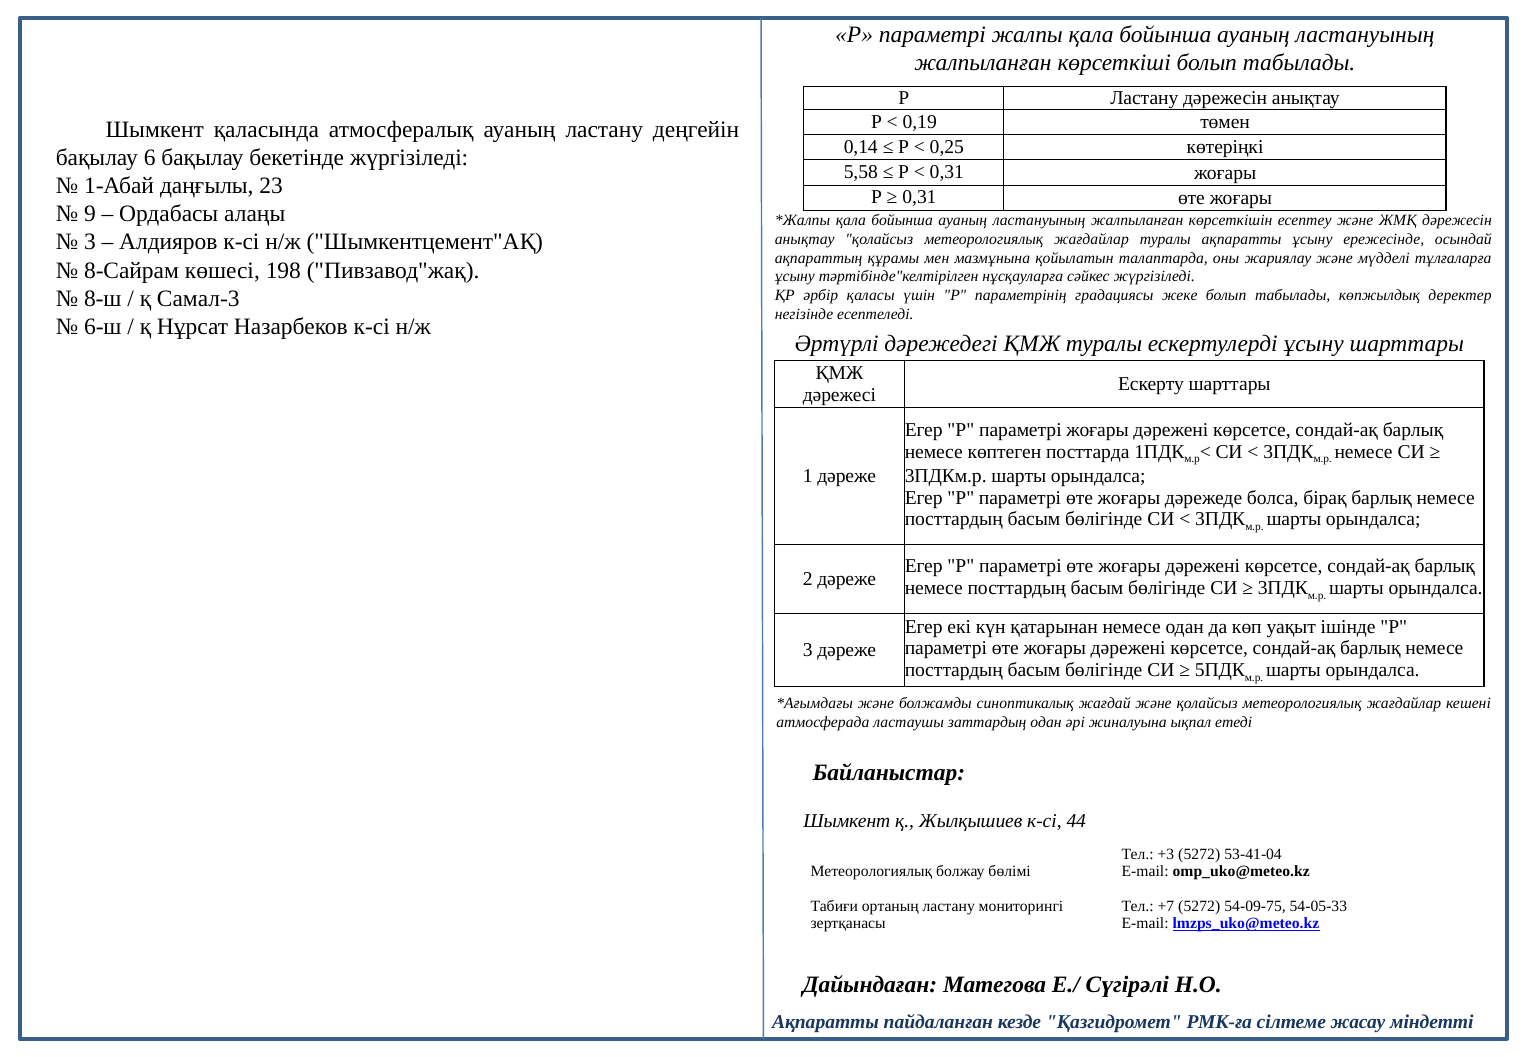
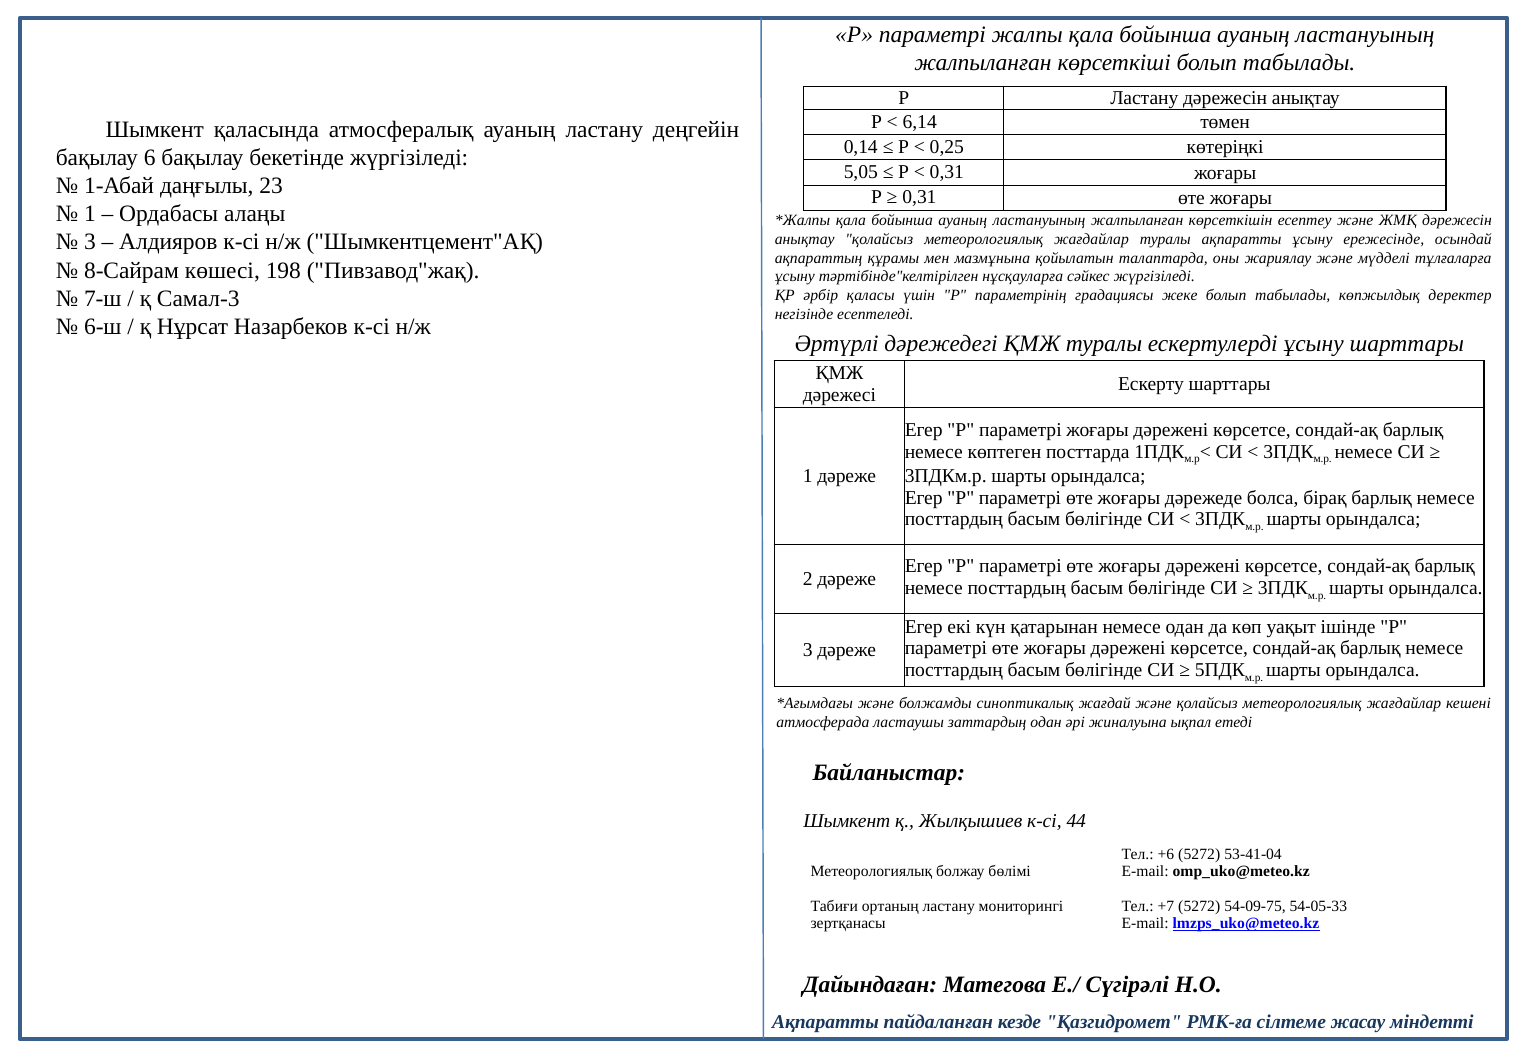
0,19: 0,19 -> 6,14
5,58: 5,58 -> 5,05
9 at (90, 214): 9 -> 1
8-ш: 8-ш -> 7-ш
+3: +3 -> +6
